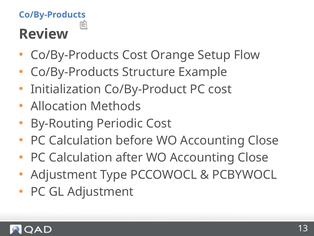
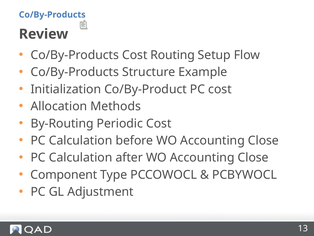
Orange: Orange -> Routing
Adjustment at (64, 174): Adjustment -> Component
